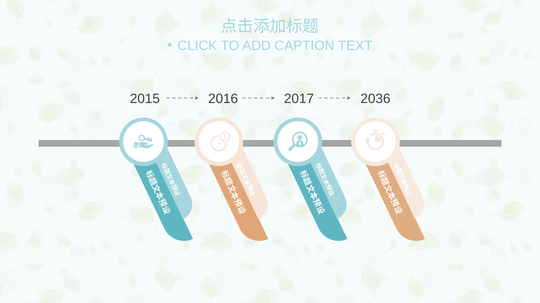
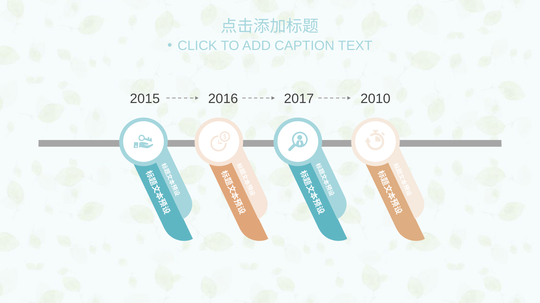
2036: 2036 -> 2010
